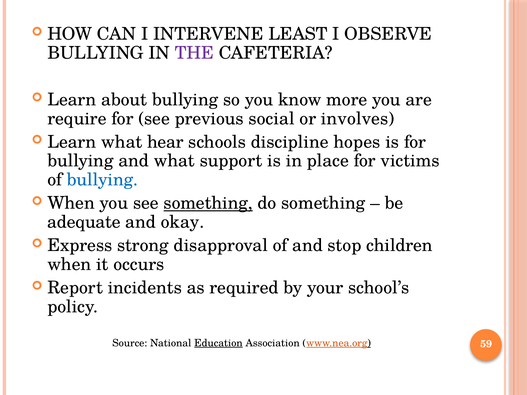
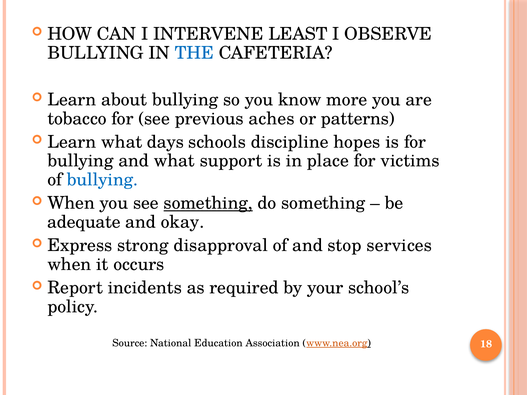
THE colour: purple -> blue
require: require -> tobacco
social: social -> aches
involves: involves -> patterns
hear: hear -> days
children: children -> services
Education underline: present -> none
59: 59 -> 18
